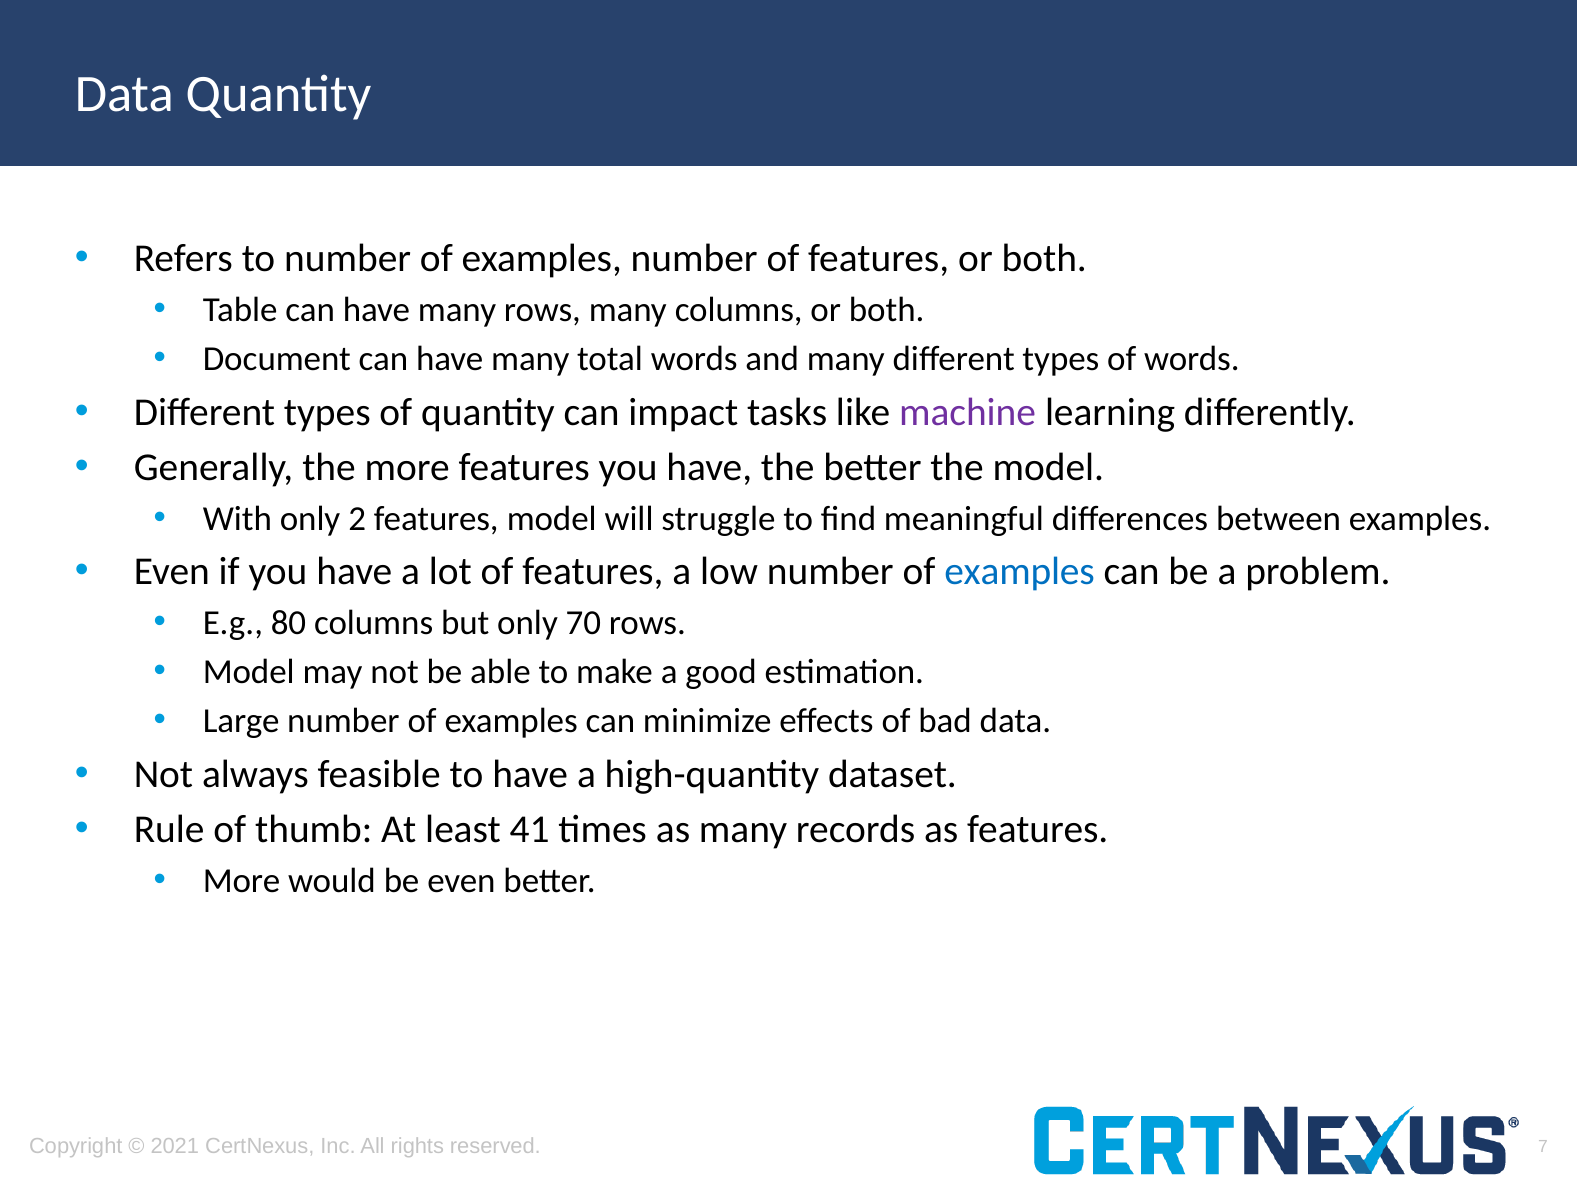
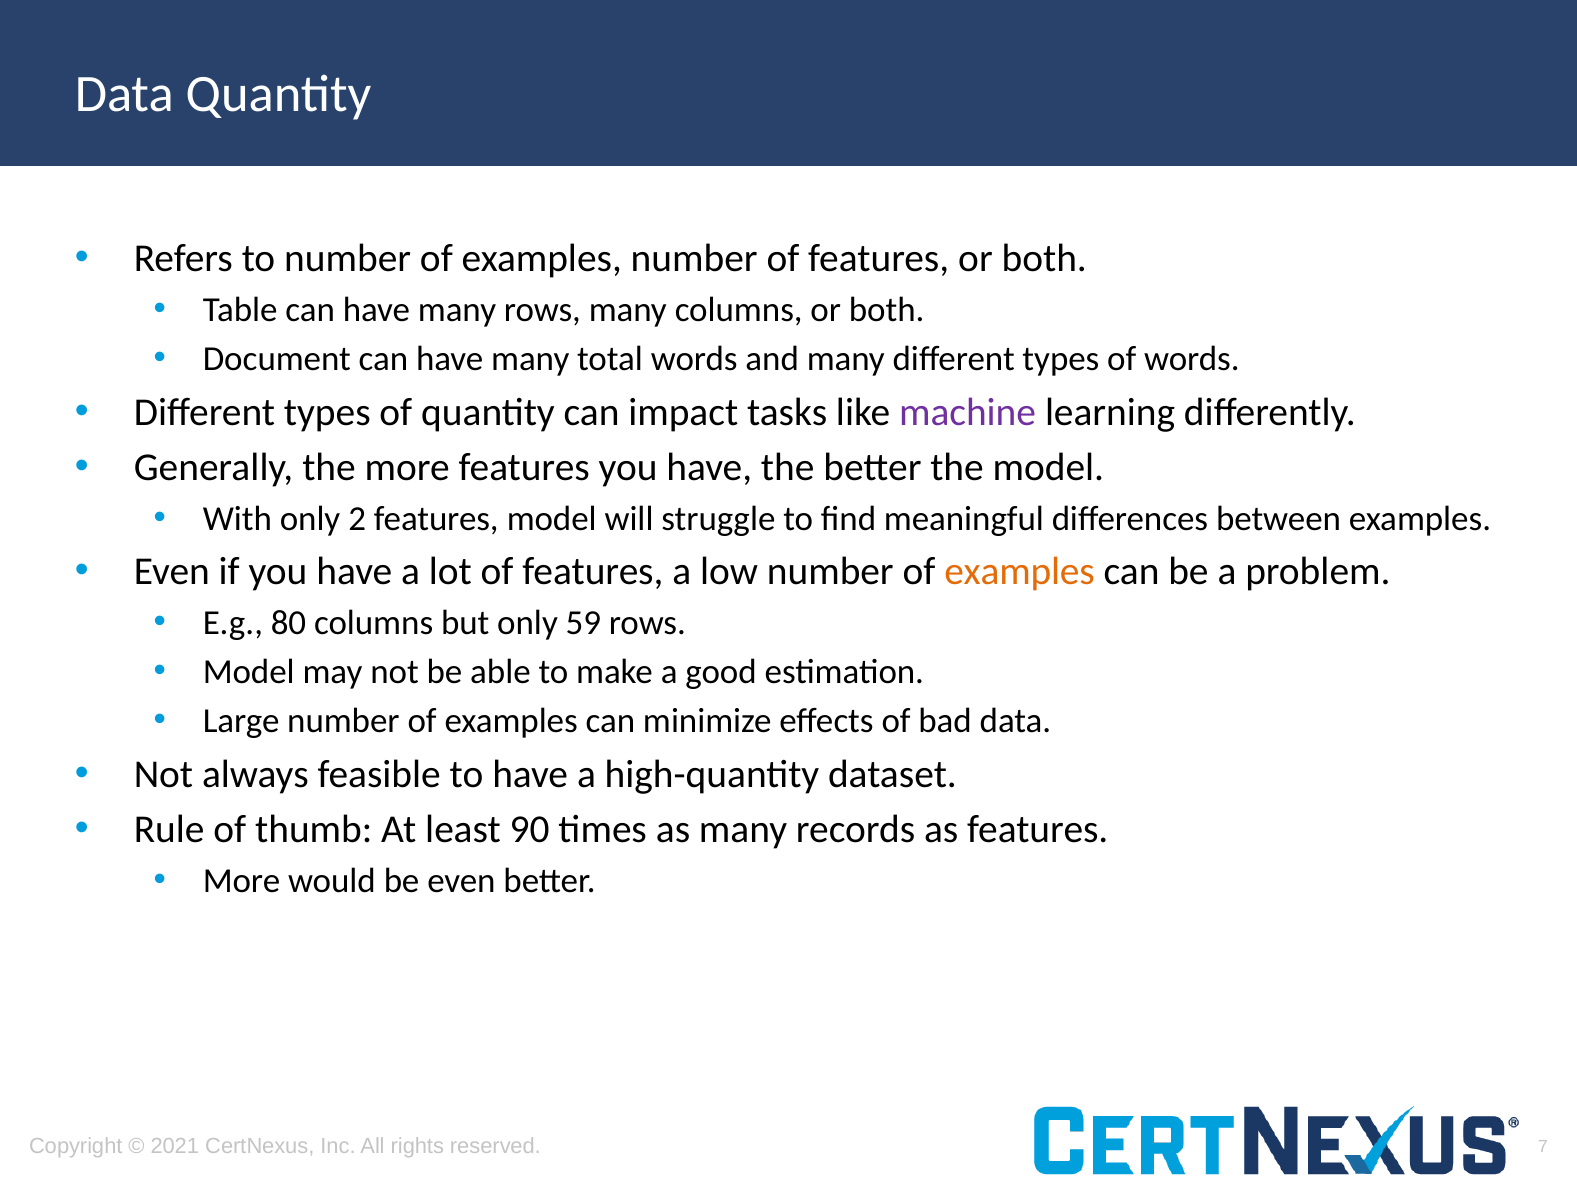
examples at (1020, 572) colour: blue -> orange
70: 70 -> 59
41: 41 -> 90
